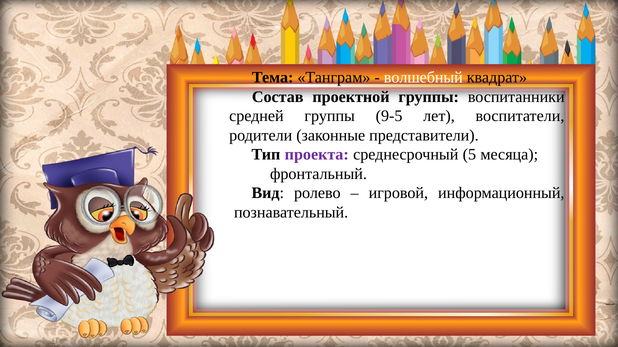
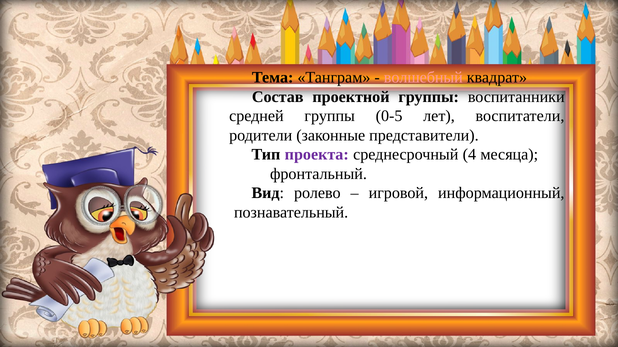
волшебный colour: white -> pink
9-5: 9-5 -> 0-5
5: 5 -> 4
